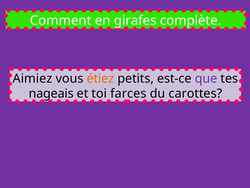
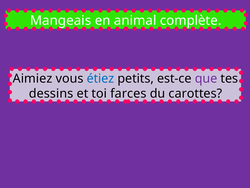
Comment: Comment -> Mangeais
girafes: girafes -> animal
étiez colour: orange -> blue
nageais: nageais -> dessins
